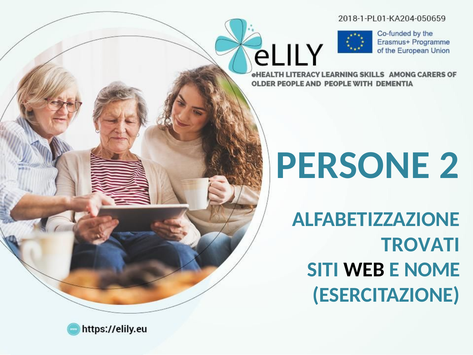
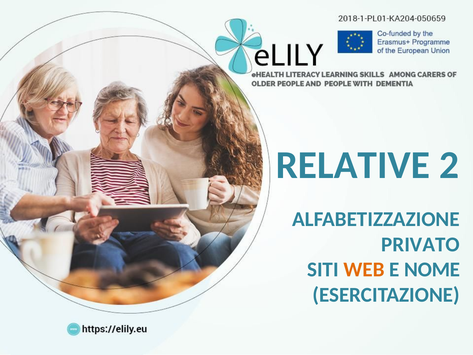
PERSONE: PERSONE -> RELATIVE
TROVATI: TROVATI -> PRIVATO
WEB colour: black -> orange
